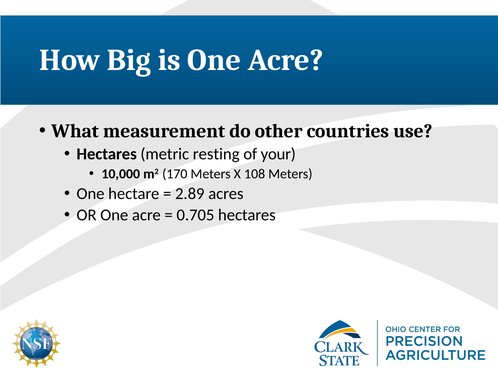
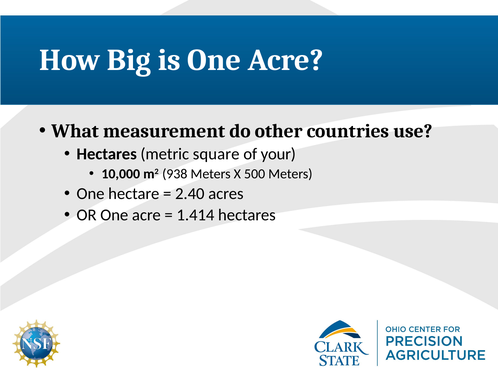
resting: resting -> square
170: 170 -> 938
108: 108 -> 500
2.89: 2.89 -> 2.40
0.705: 0.705 -> 1.414
